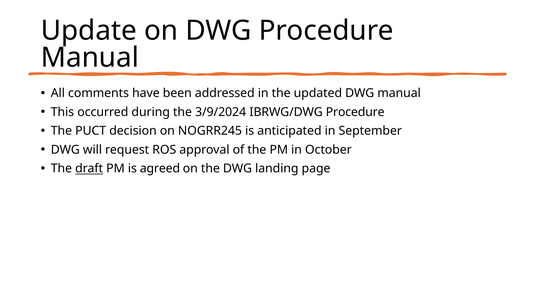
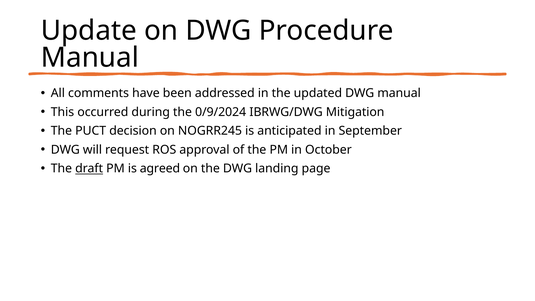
3/9/2024: 3/9/2024 -> 0/9/2024
IBRWG/DWG Procedure: Procedure -> Mitigation
